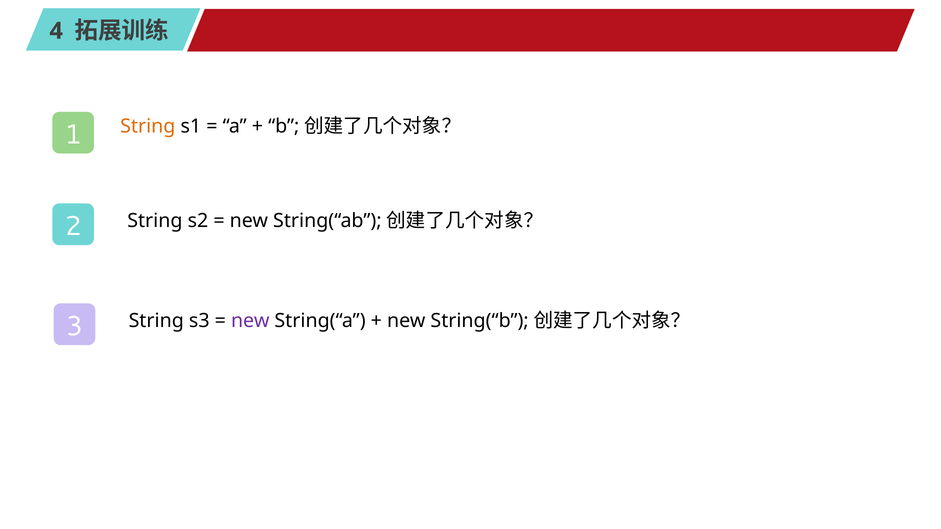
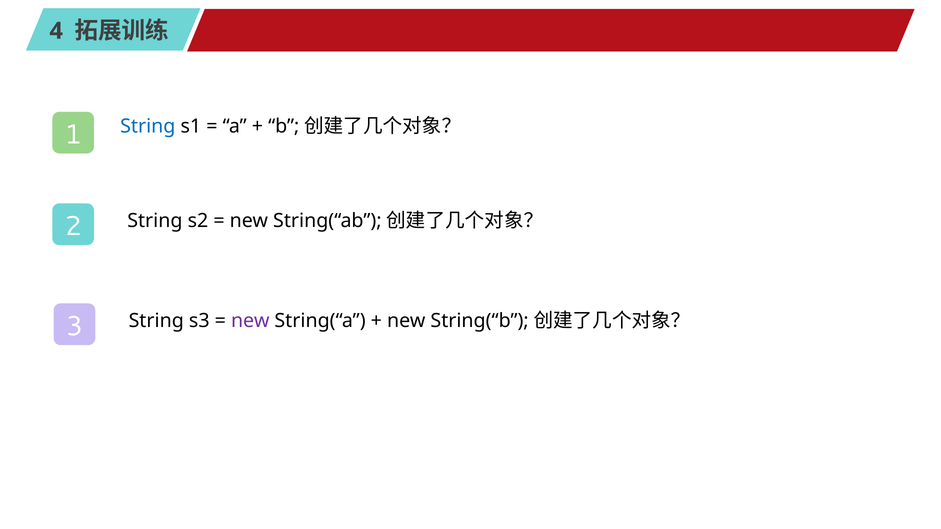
String at (148, 127) colour: orange -> blue
